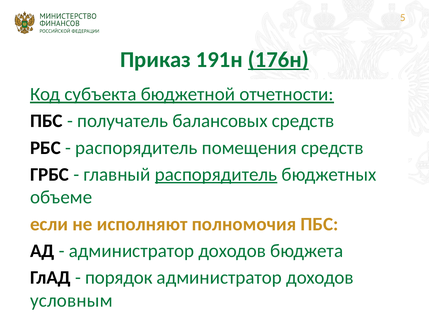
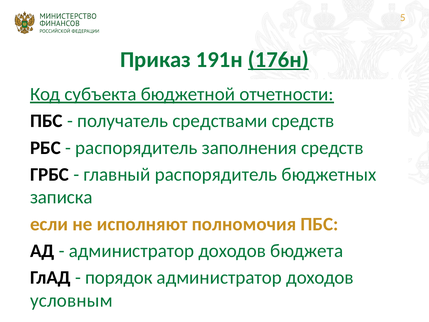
балансовых: балансовых -> средствами
помещения: помещения -> заполнения
распорядитель at (216, 174) underline: present -> none
объеме: объеме -> записка
